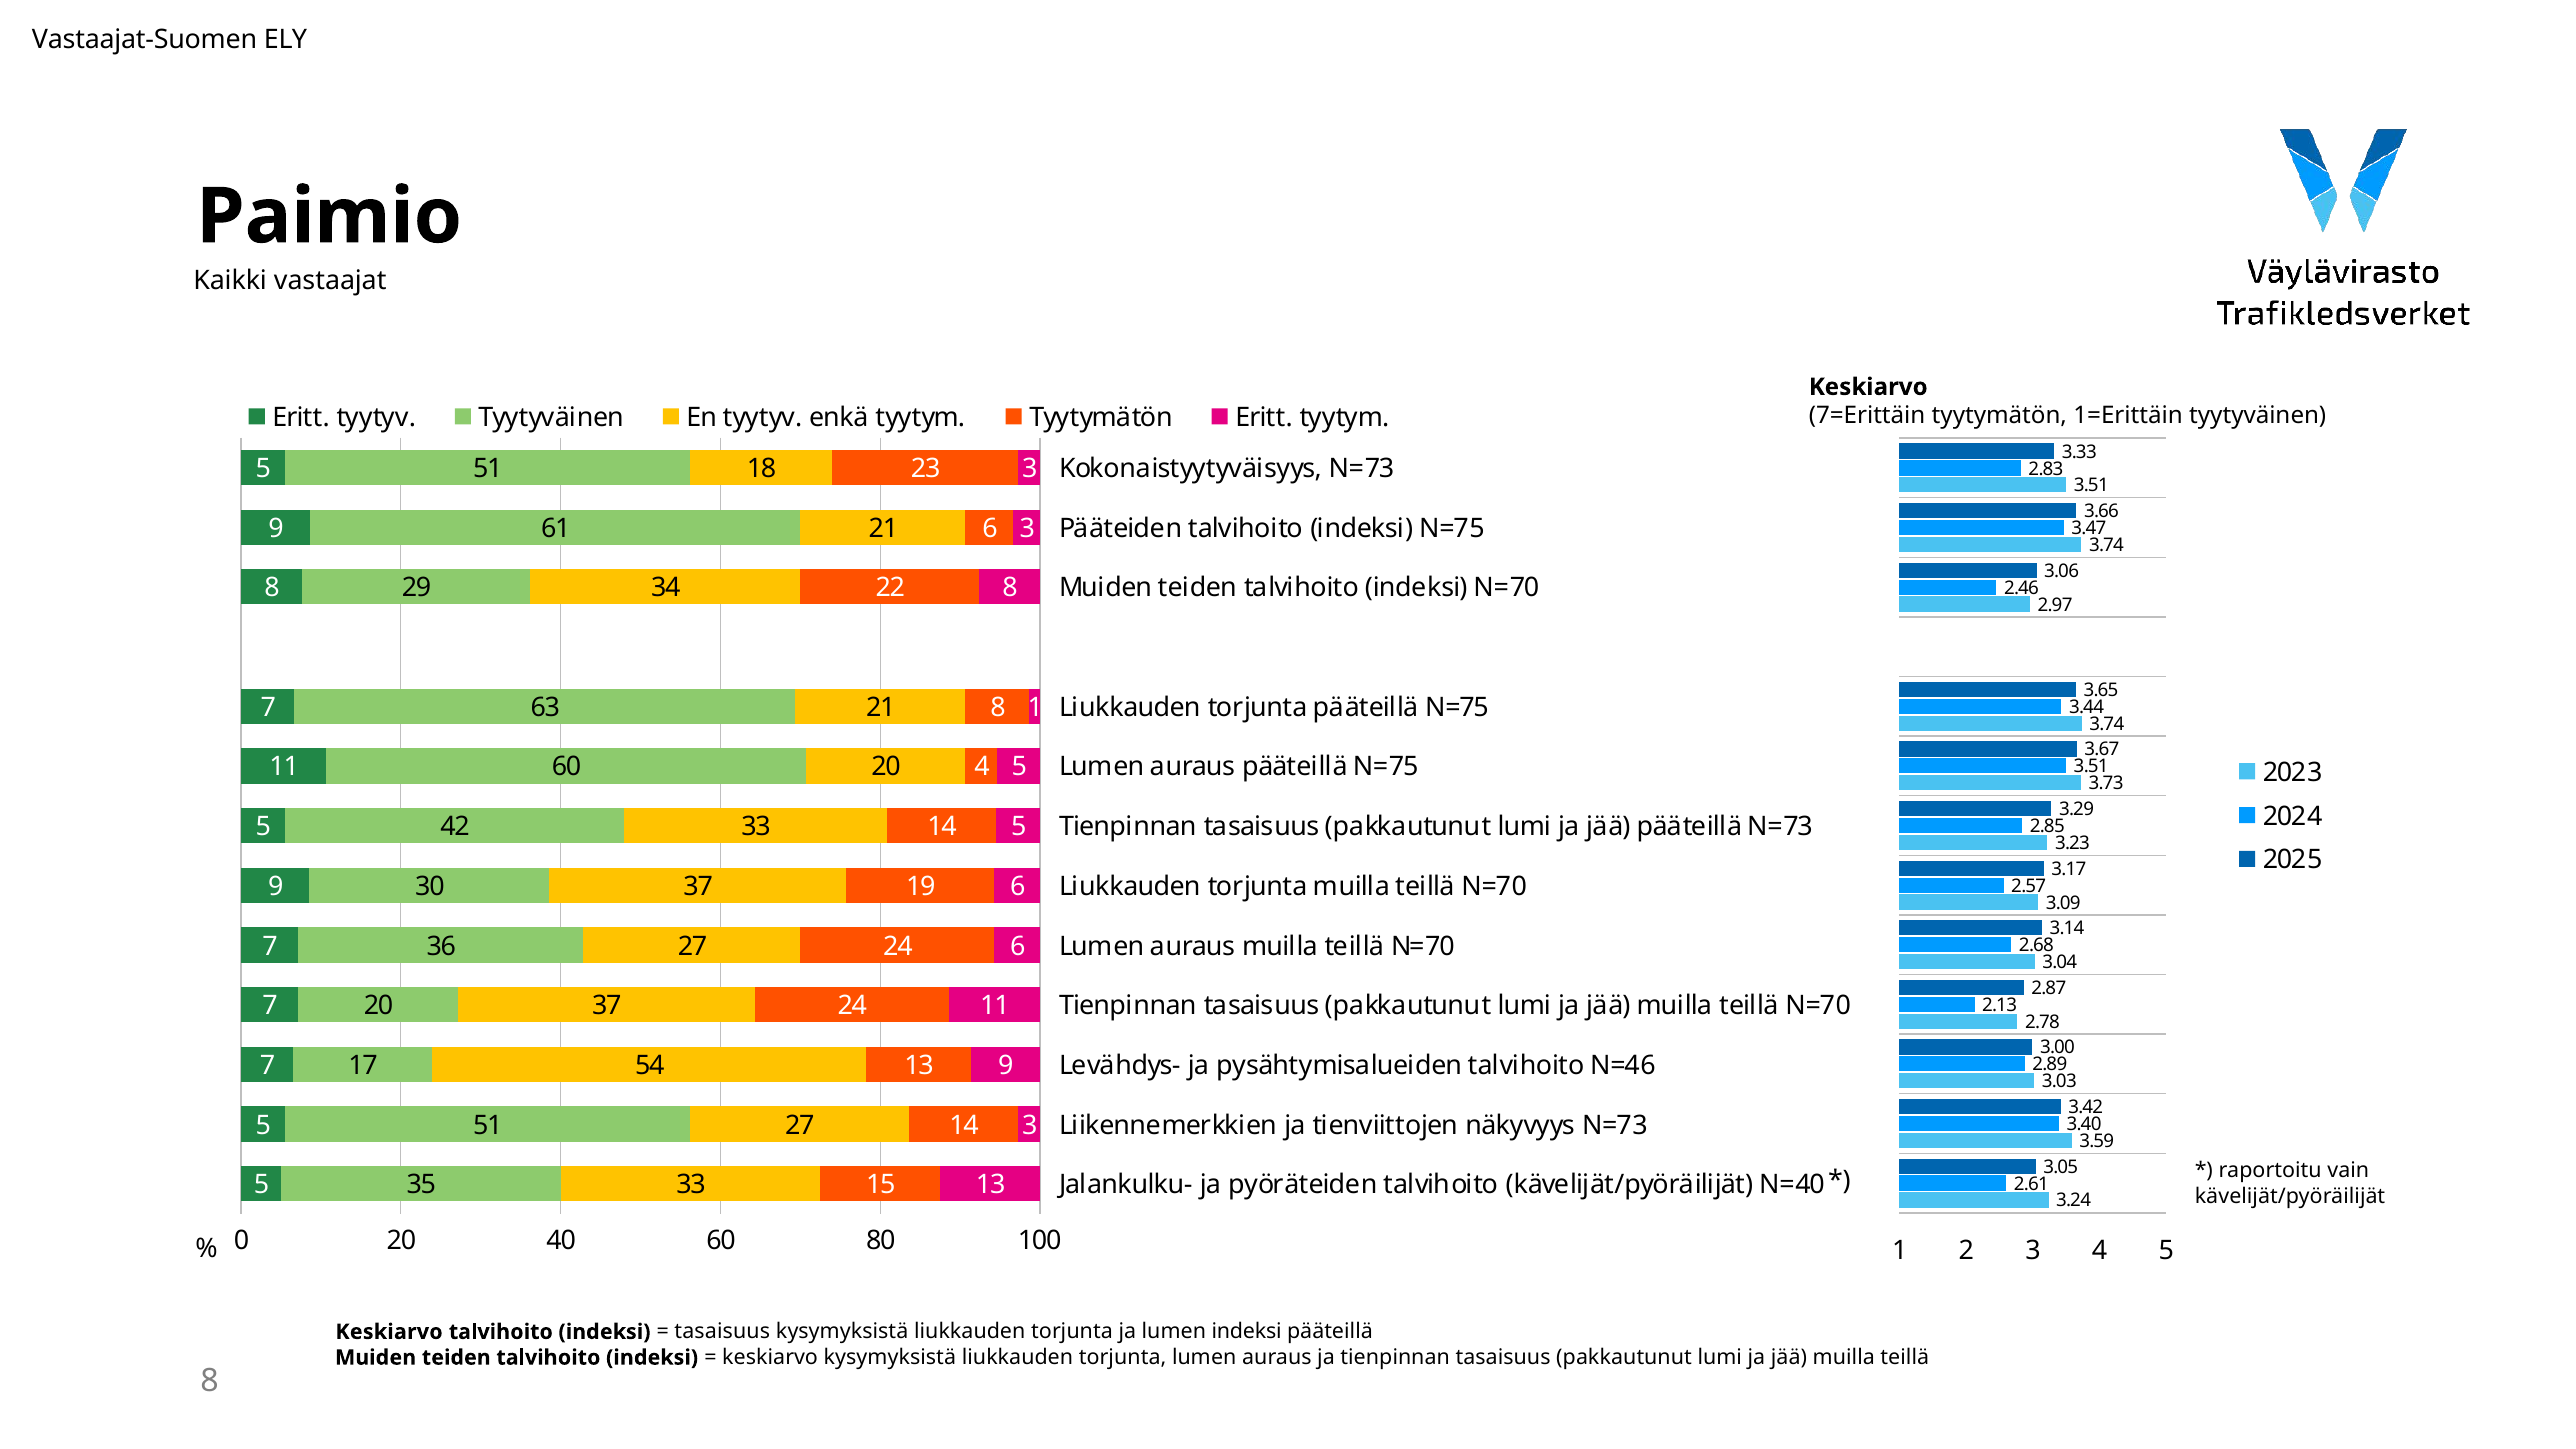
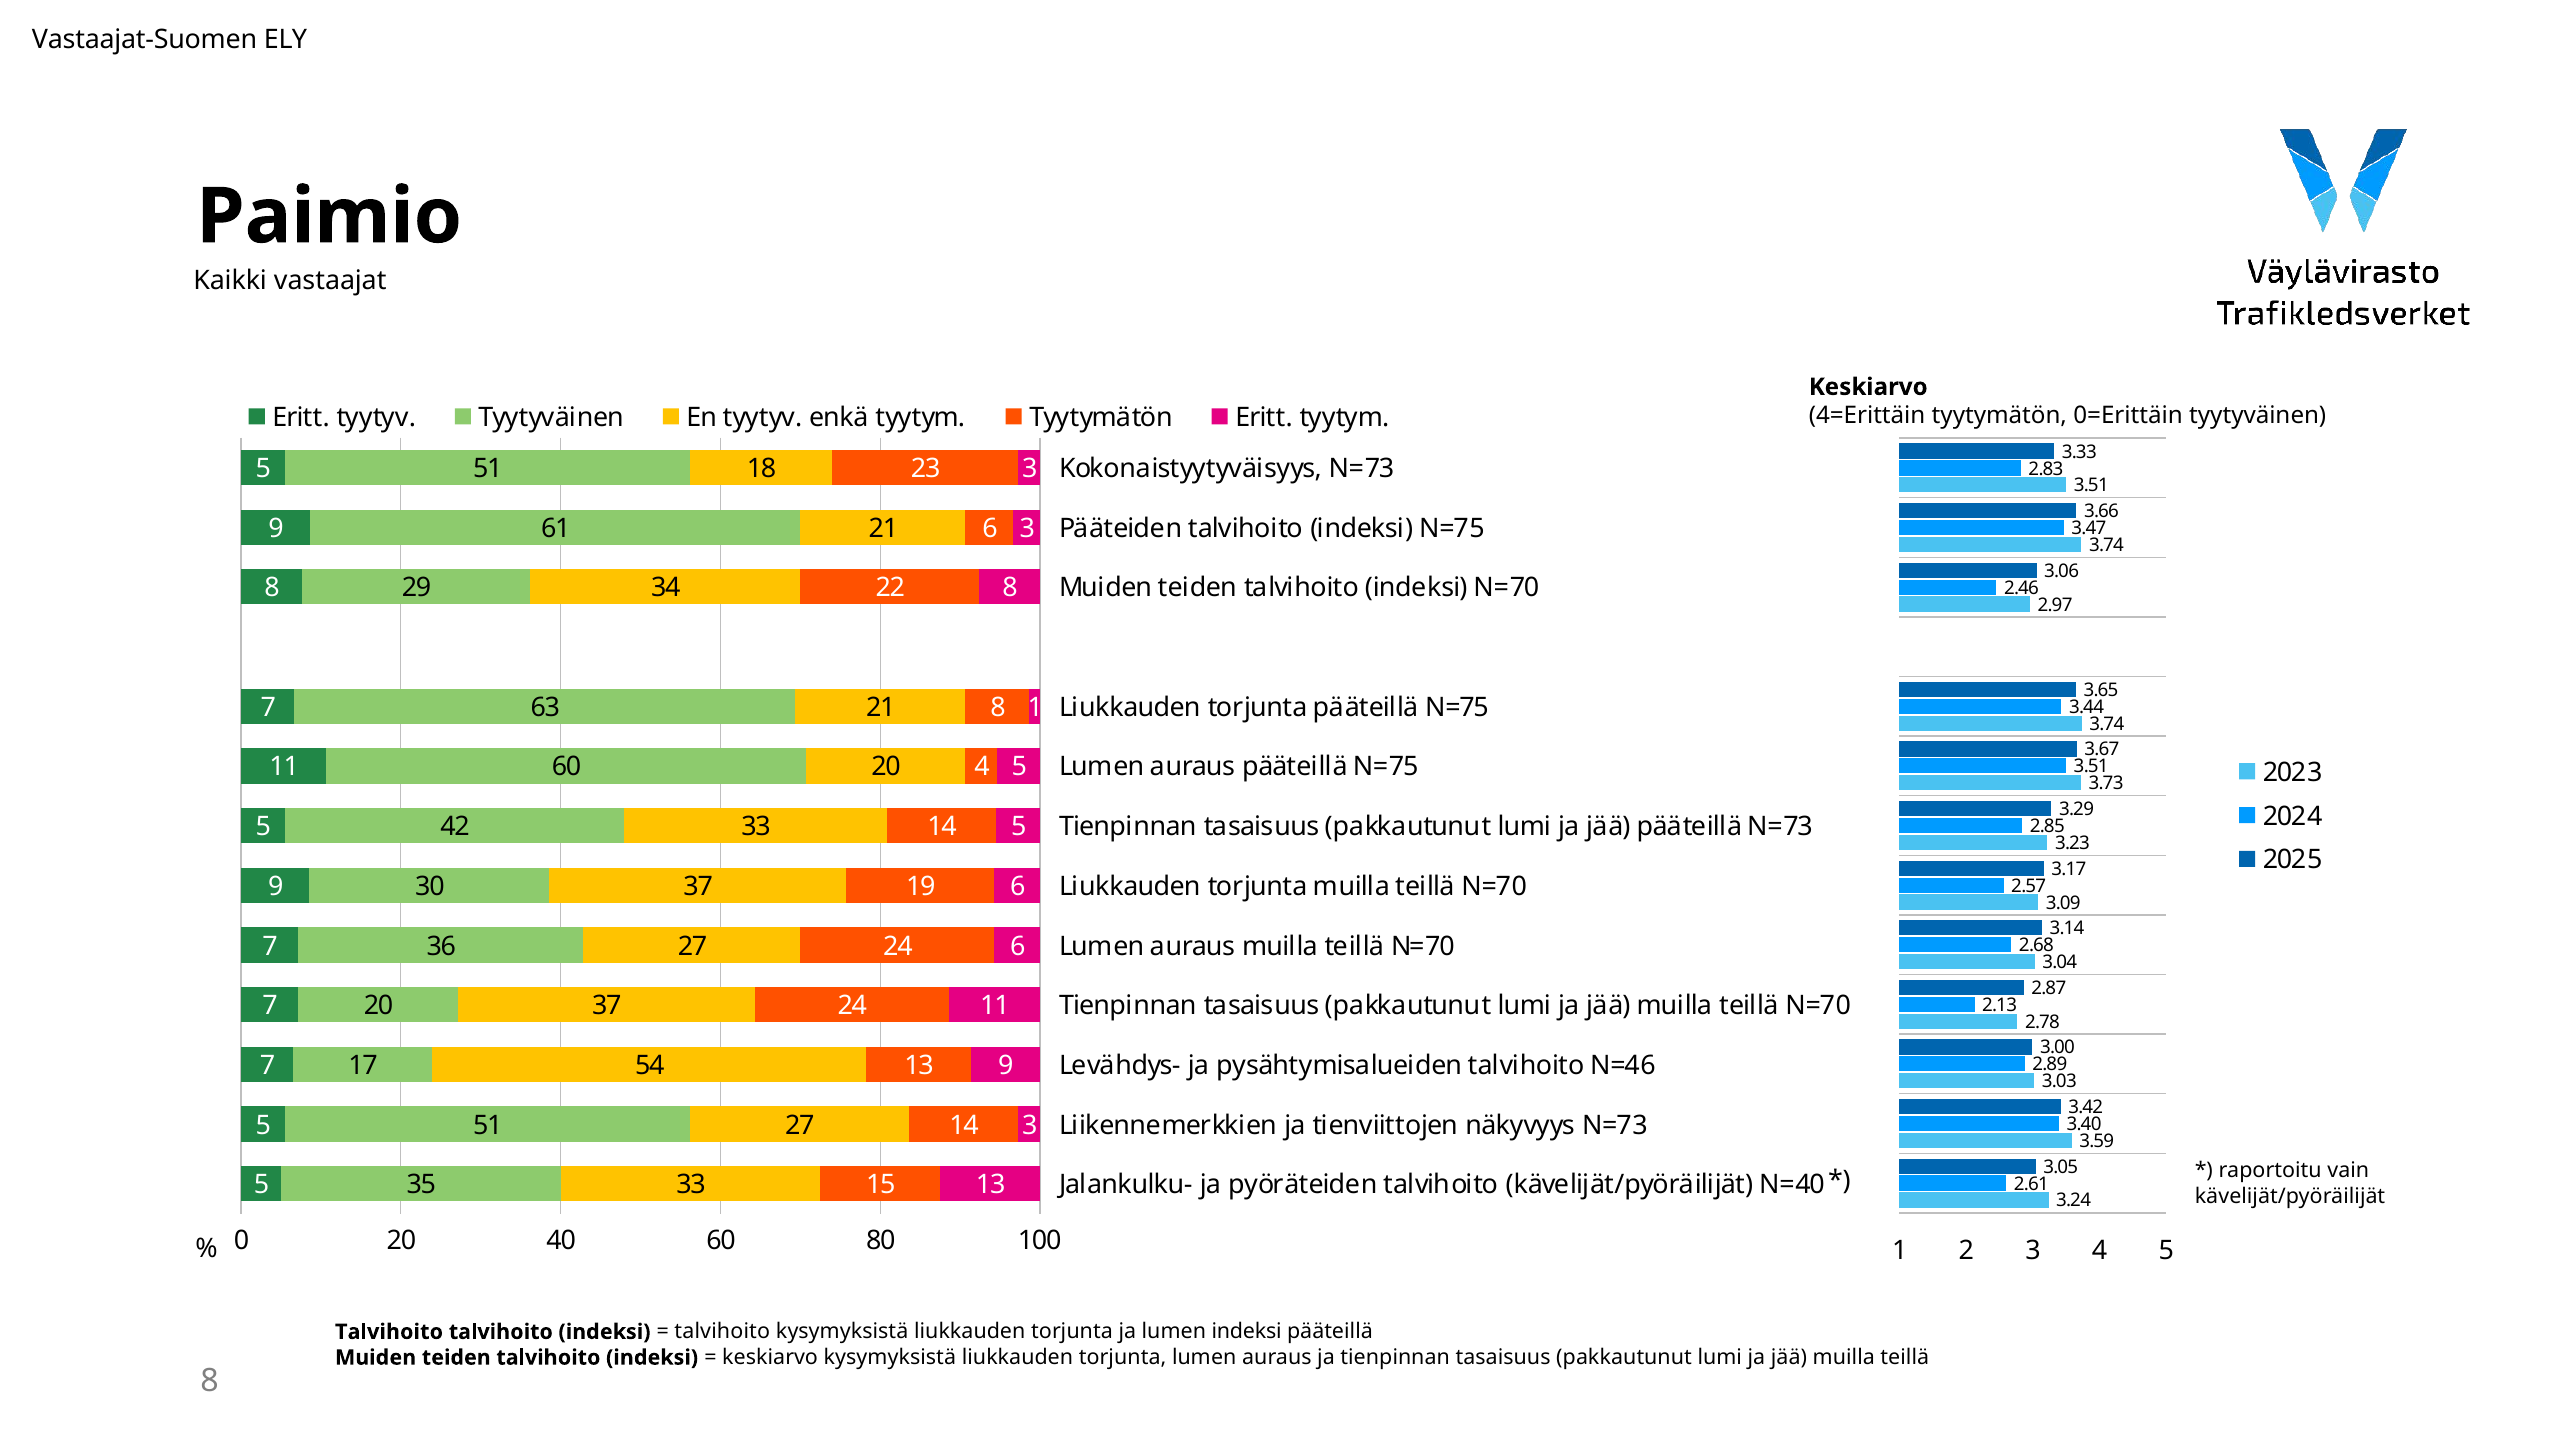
7=Erittäin: 7=Erittäin -> 4=Erittäin
1=Erittäin: 1=Erittäin -> 0=Erittäin
Keskiarvo at (389, 1332): Keskiarvo -> Talvihoito
tasaisuus at (722, 1332): tasaisuus -> talvihoito
